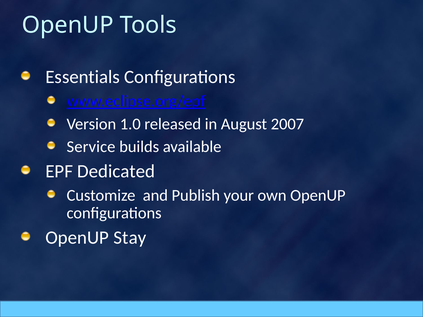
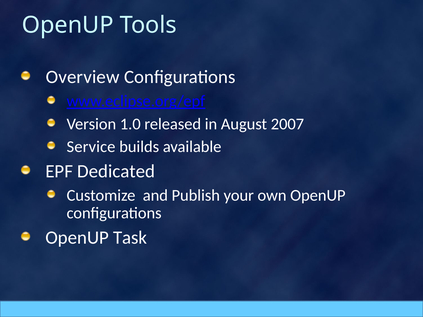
Essentials: Essentials -> Overview
Stay: Stay -> Task
